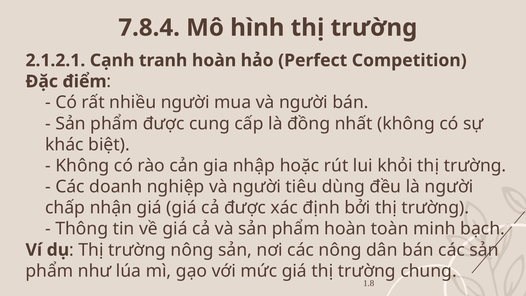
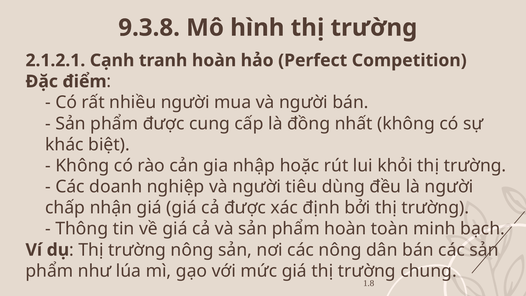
7.8.4: 7.8.4 -> 9.3.8
